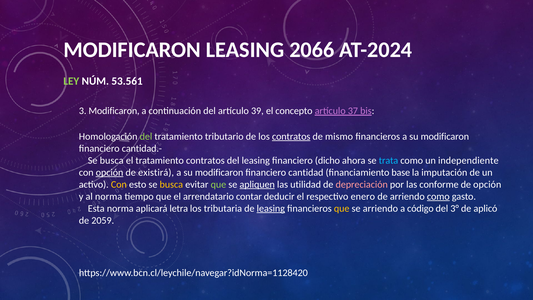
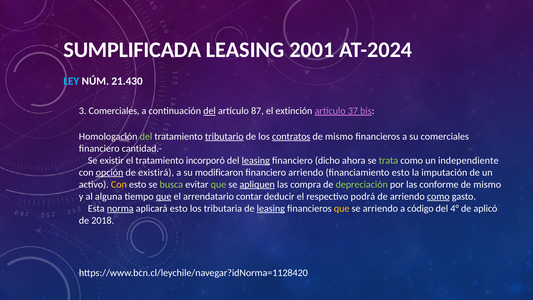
MODIFICARON at (132, 50): MODIFICARON -> SUMPLIFICADA
2066: 2066 -> 2001
LEY colour: light green -> light blue
53.561: 53.561 -> 21.430
3 Modificaron: Modificaron -> Comerciales
del at (210, 111) underline: none -> present
39: 39 -> 87
concepto: concepto -> extinción
tributario underline: none -> present
financieros a su modificaron: modificaron -> comerciales
busca at (112, 160): busca -> existir
tratamiento contratos: contratos -> incorporó
leasing at (256, 160) underline: none -> present
trata colour: light blue -> light green
financiero cantidad: cantidad -> arriendo
financiamiento base: base -> esto
busca at (171, 184) colour: yellow -> light green
utilidad: utilidad -> compra
depreciación colour: pink -> light green
opción at (487, 184): opción -> mismo
al norma: norma -> alguna
que at (164, 196) underline: none -> present
enero: enero -> podrá
norma at (120, 208) underline: none -> present
aplicará letra: letra -> esto
3°: 3° -> 4°
2059: 2059 -> 2018
